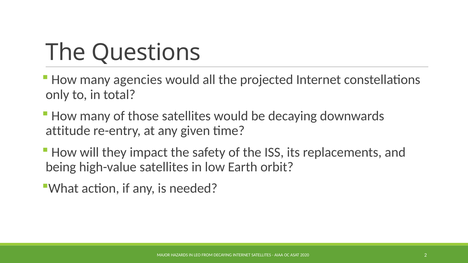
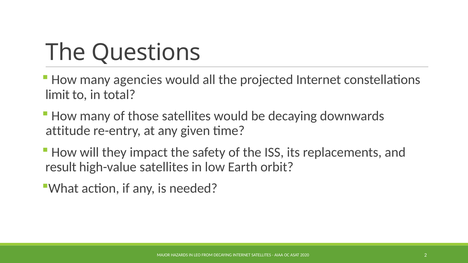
only: only -> limit
being: being -> result
